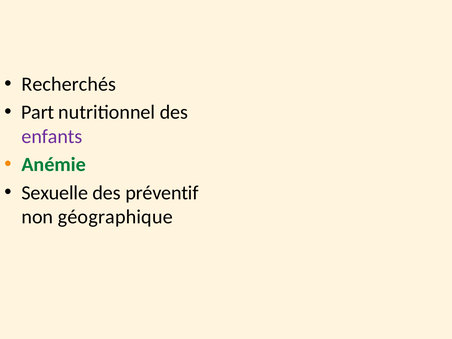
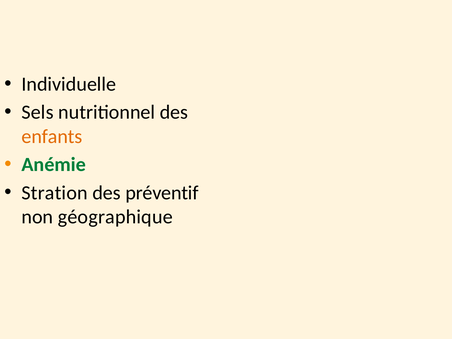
Recherchés: Recherchés -> Individuelle
Part: Part -> Sels
enfants colour: purple -> orange
Sexuelle: Sexuelle -> Stration
